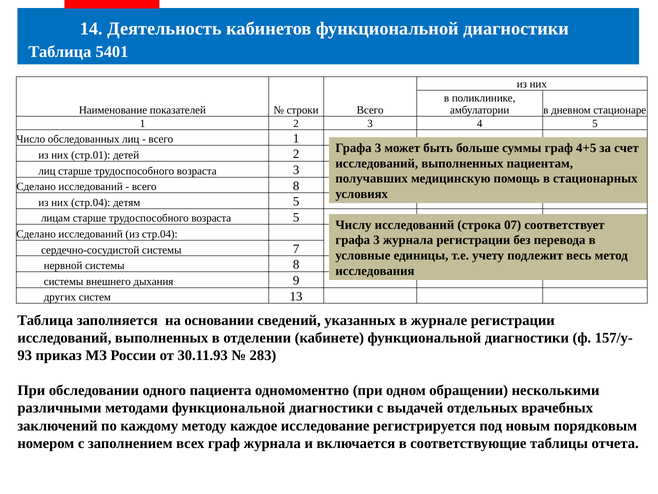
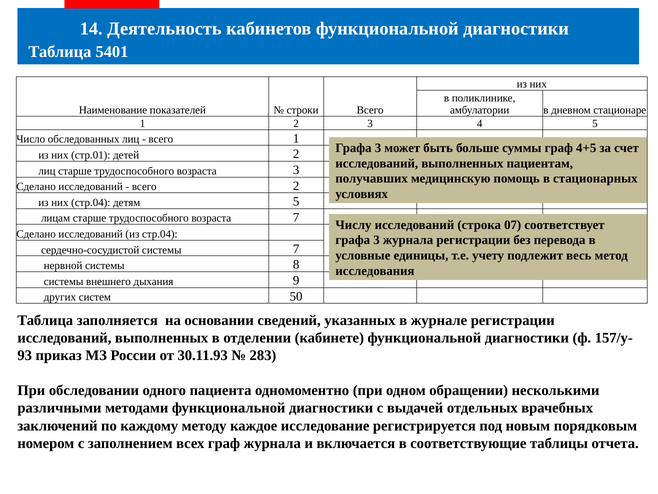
всего 8: 8 -> 2
возраста 5: 5 -> 7
13: 13 -> 50
